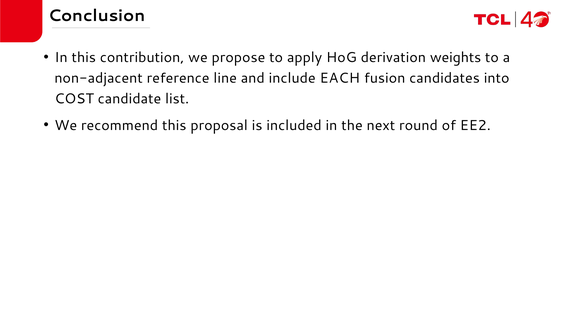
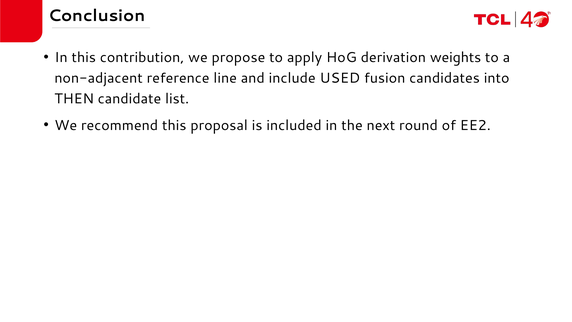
EACH: EACH -> USED
COST: COST -> THEN
